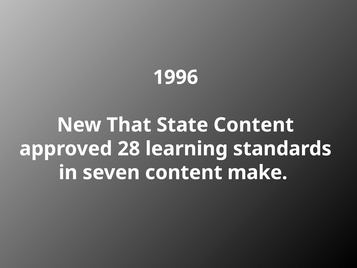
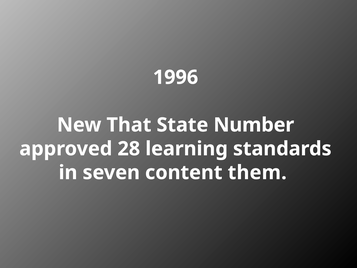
State Content: Content -> Number
make: make -> them
